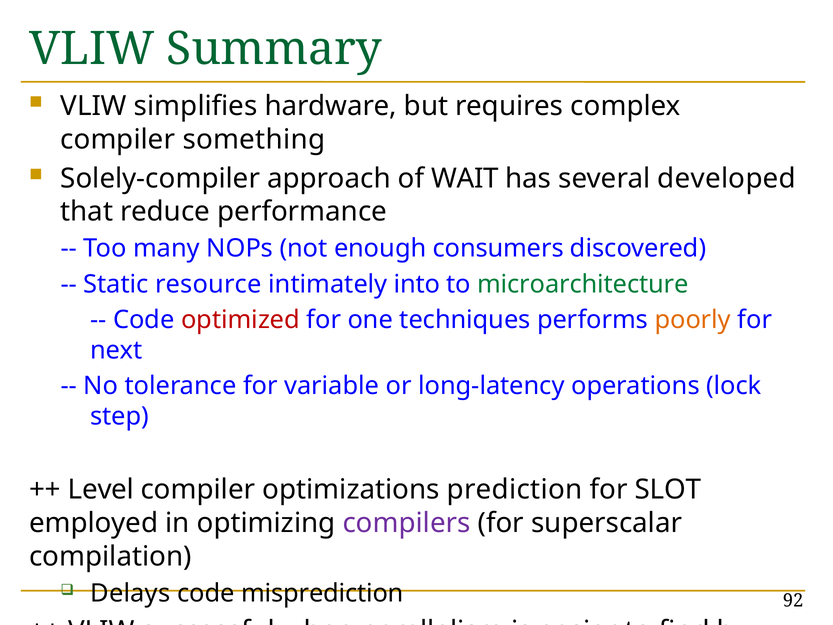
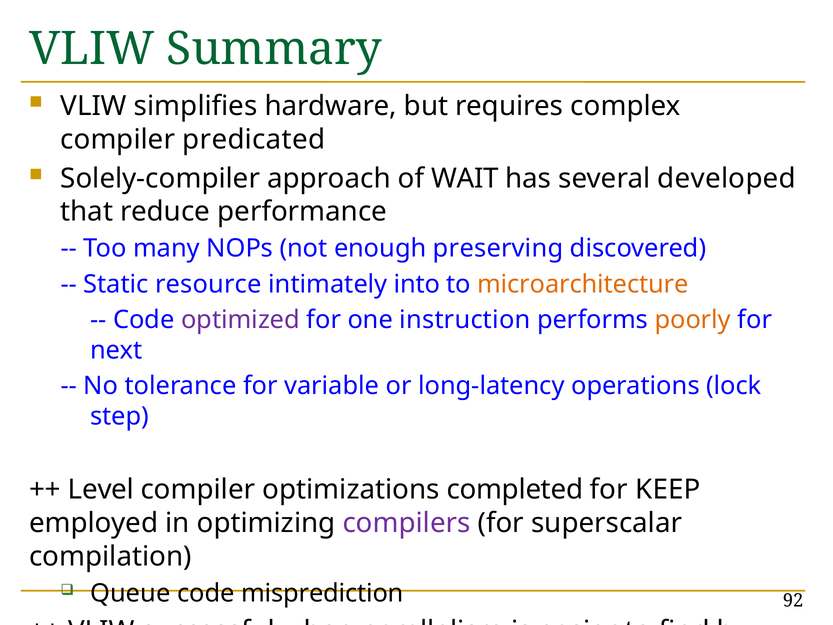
something: something -> predicated
consumers: consumers -> preserving
microarchitecture colour: green -> orange
optimized colour: red -> purple
techniques: techniques -> instruction
prediction: prediction -> completed
SLOT: SLOT -> KEEP
Delays: Delays -> Queue
